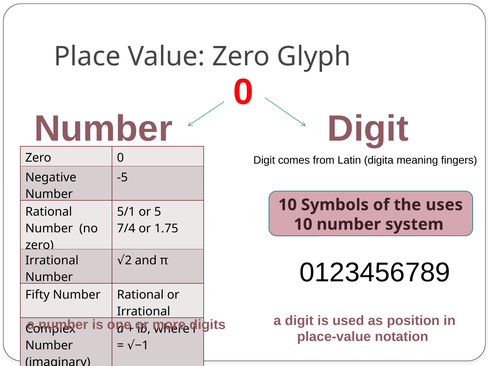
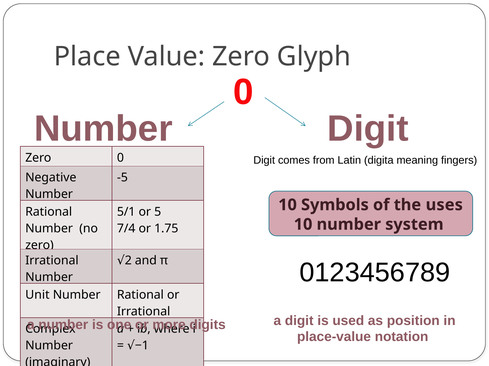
Fifty: Fifty -> Unit
